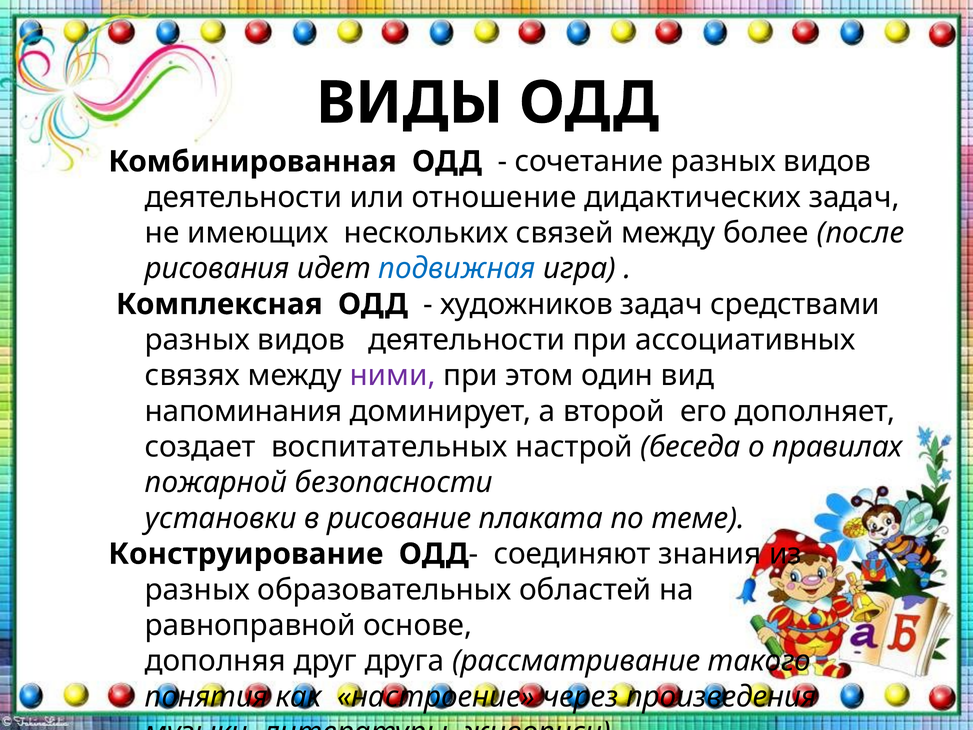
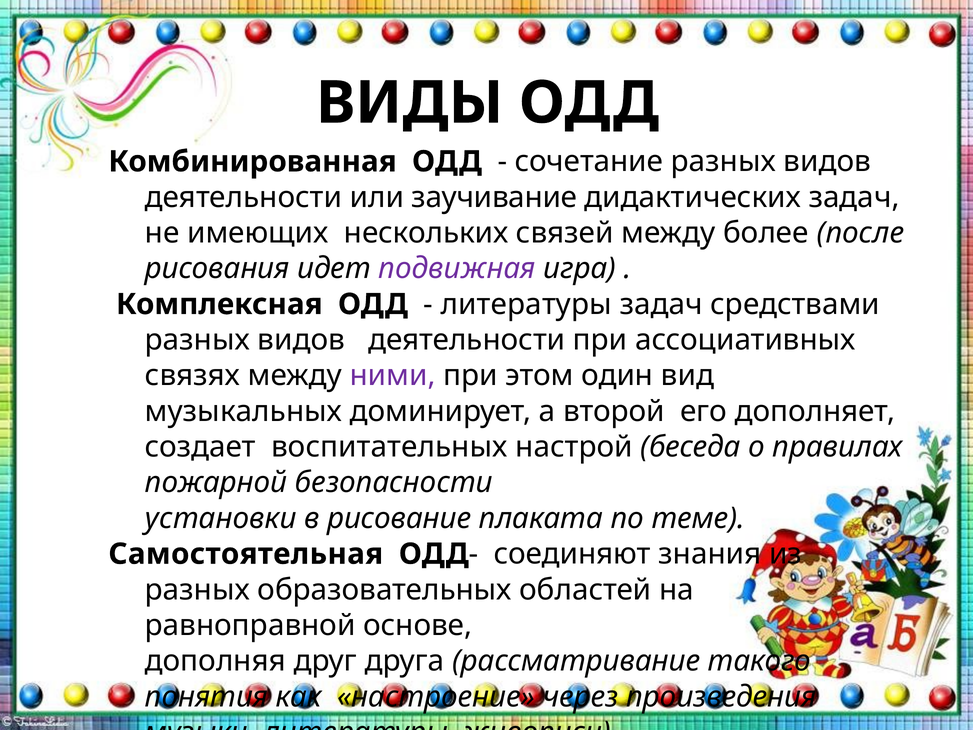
отношение: отношение -> заучивание
подвижная colour: blue -> purple
художников at (527, 304): художников -> литературы
напоминания: напоминания -> музыкальных
Конструирование: Конструирование -> Самостоятельная
